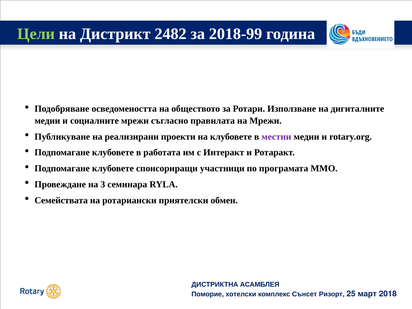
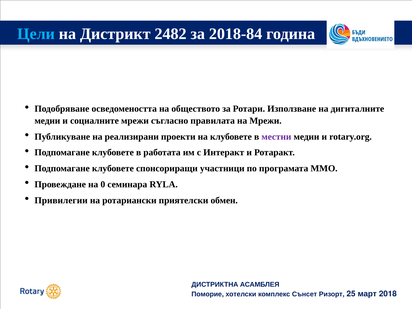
Цели colour: light green -> light blue
2018-99: 2018-99 -> 2018-84
3: 3 -> 0
Семействата: Семействата -> Привилегии
